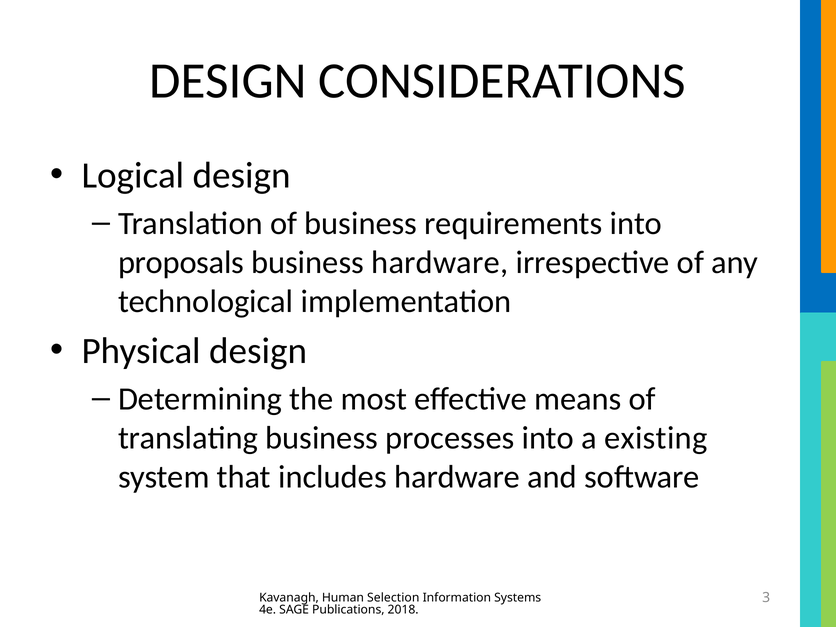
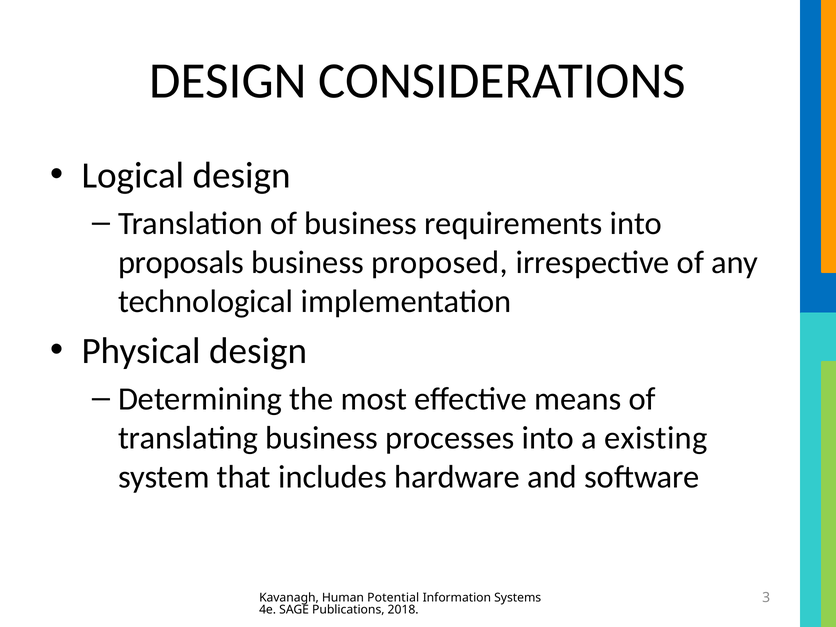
business hardware: hardware -> proposed
Selection: Selection -> Potential
